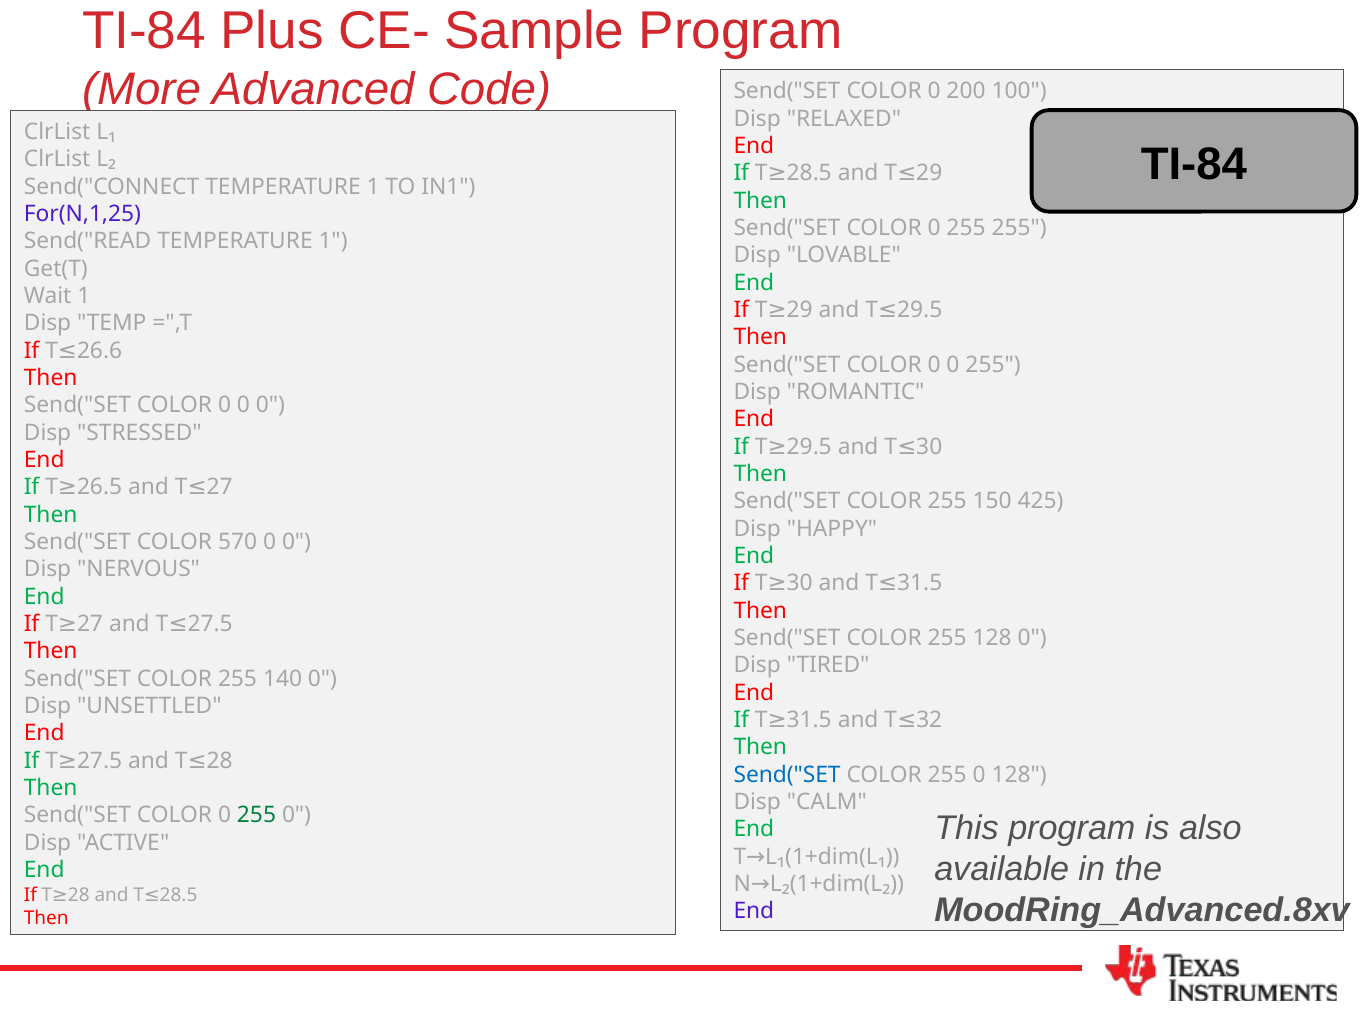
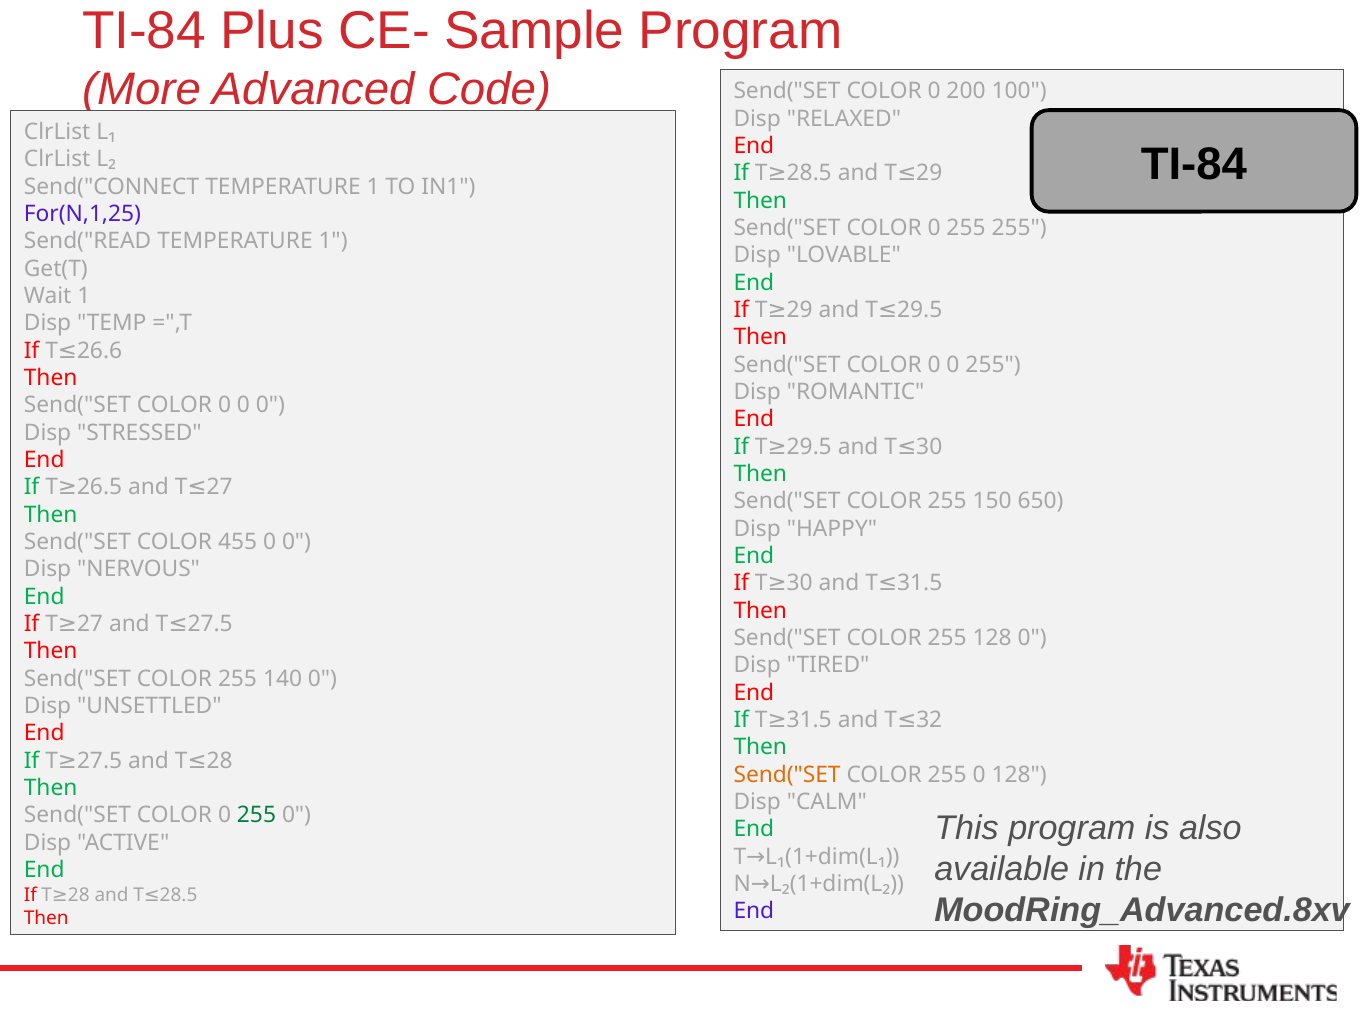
425: 425 -> 650
570: 570 -> 455
Send("SET at (787, 775) colour: blue -> orange
